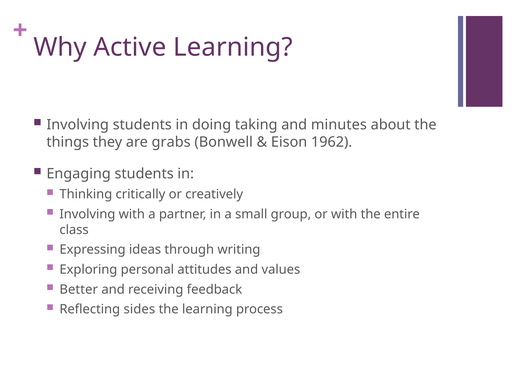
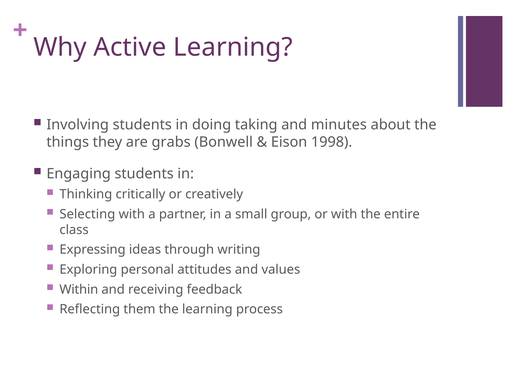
1962: 1962 -> 1998
Involving at (87, 214): Involving -> Selecting
Better: Better -> Within
sides: sides -> them
